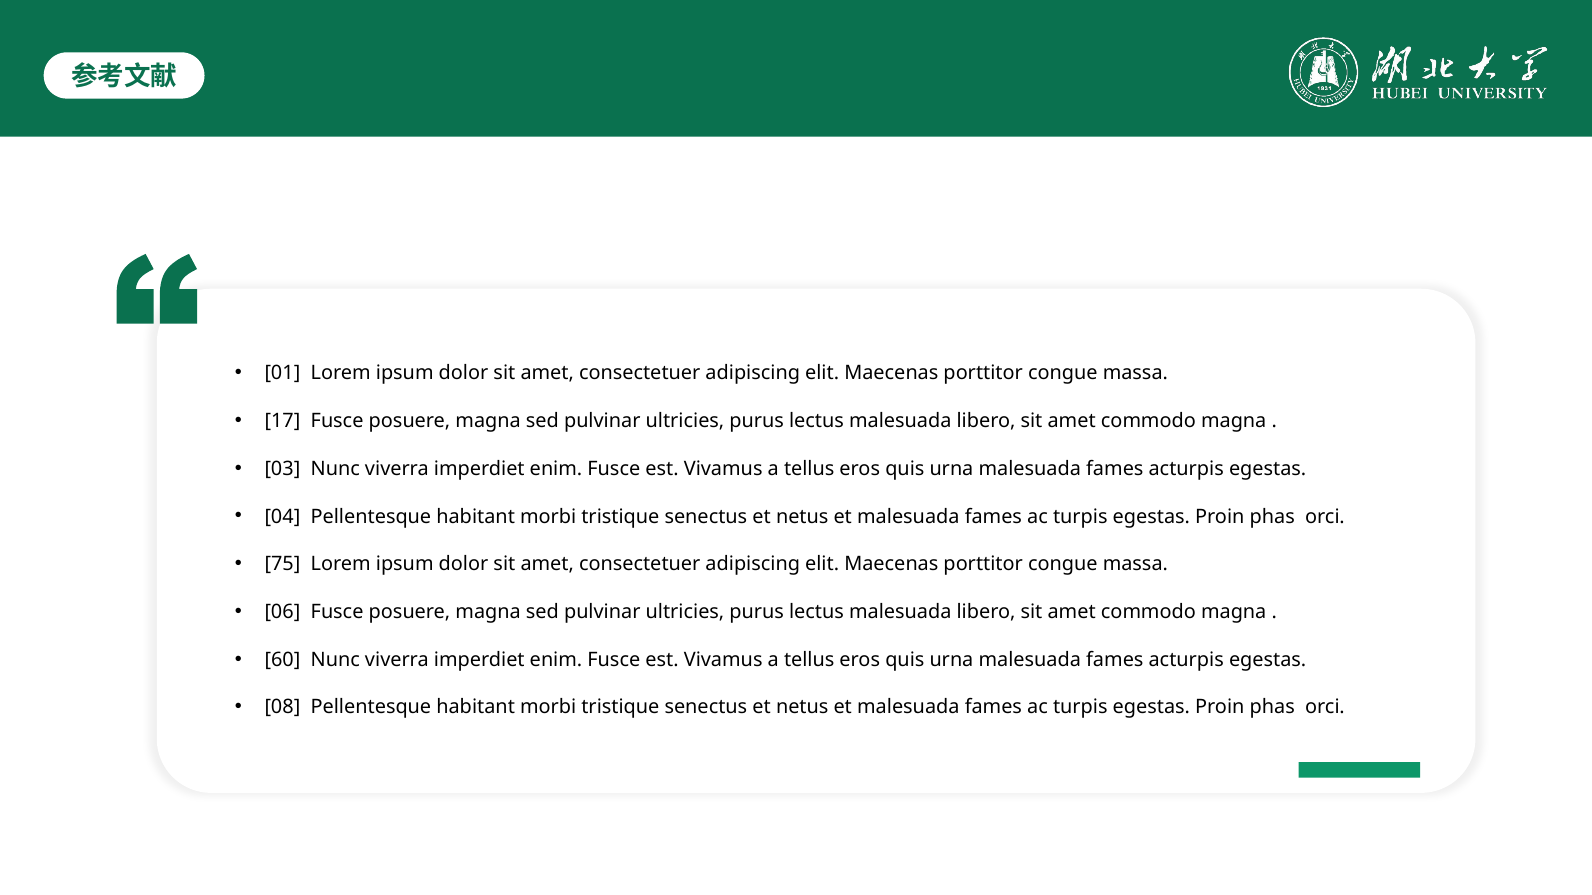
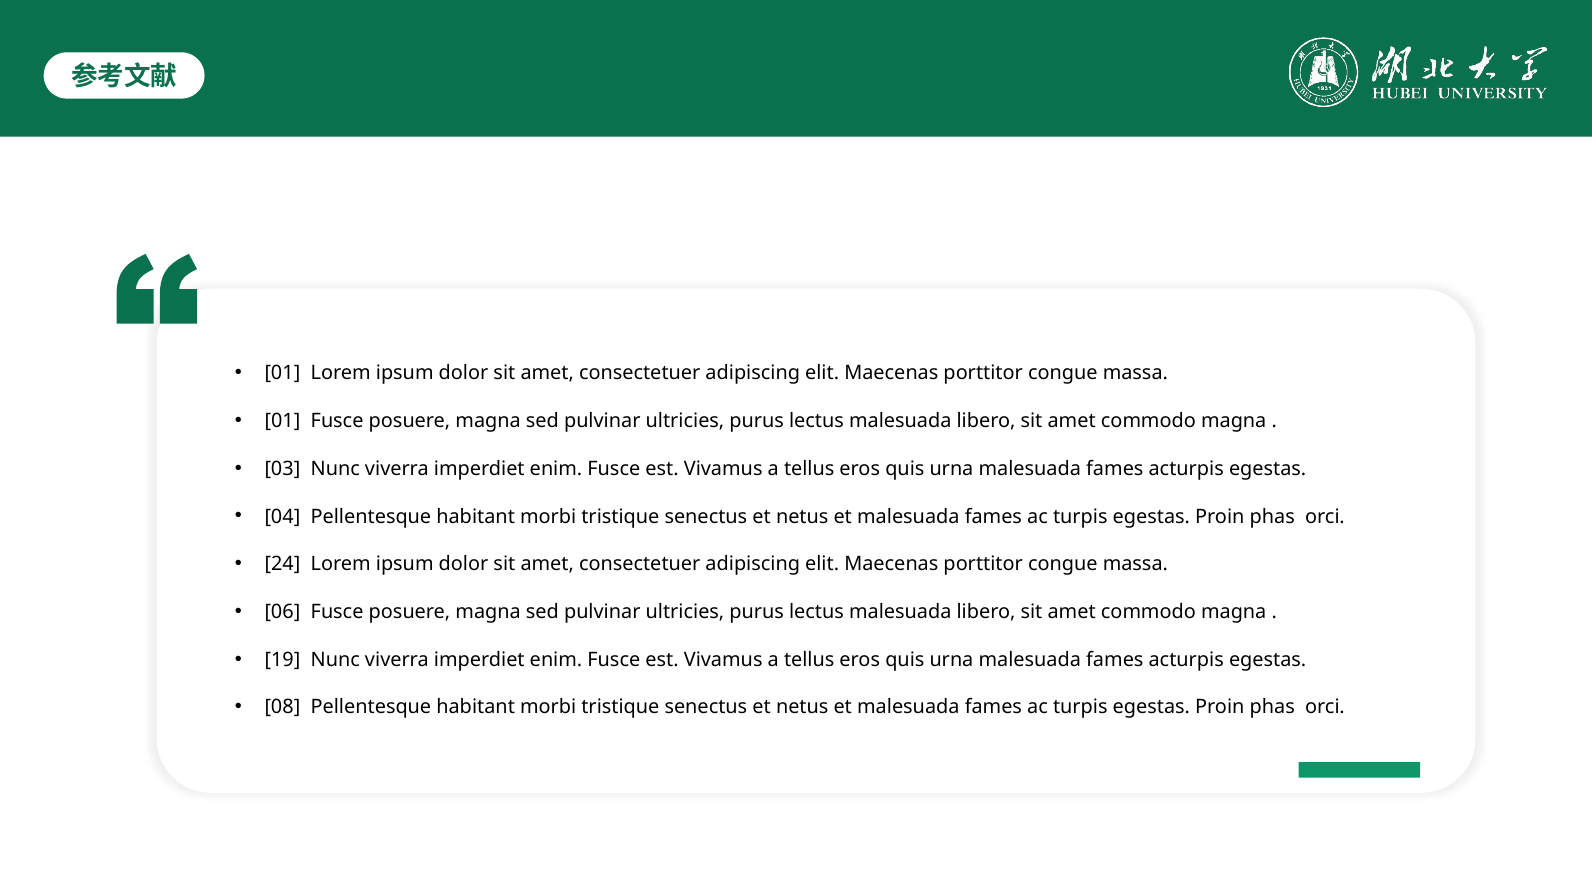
17 at (282, 421): 17 -> 01
75: 75 -> 24
60: 60 -> 19
